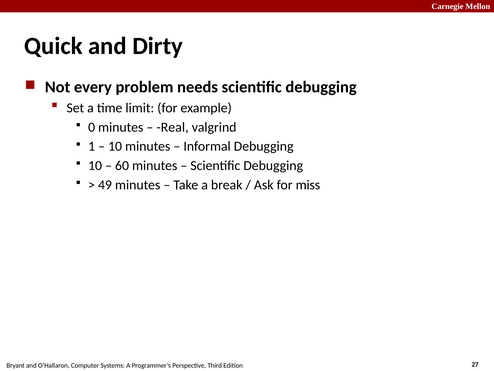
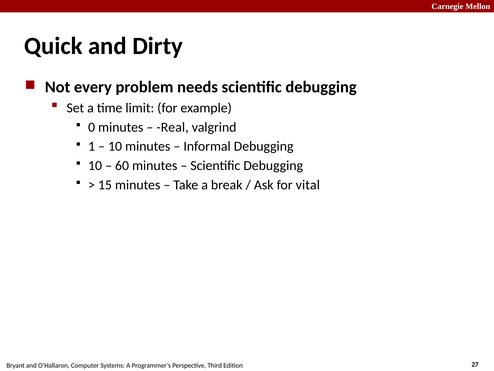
49: 49 -> 15
miss: miss -> vital
